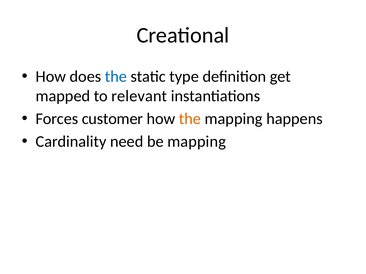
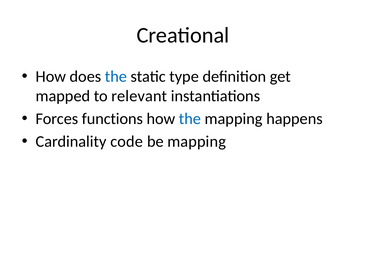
customer: customer -> functions
the at (190, 119) colour: orange -> blue
need: need -> code
